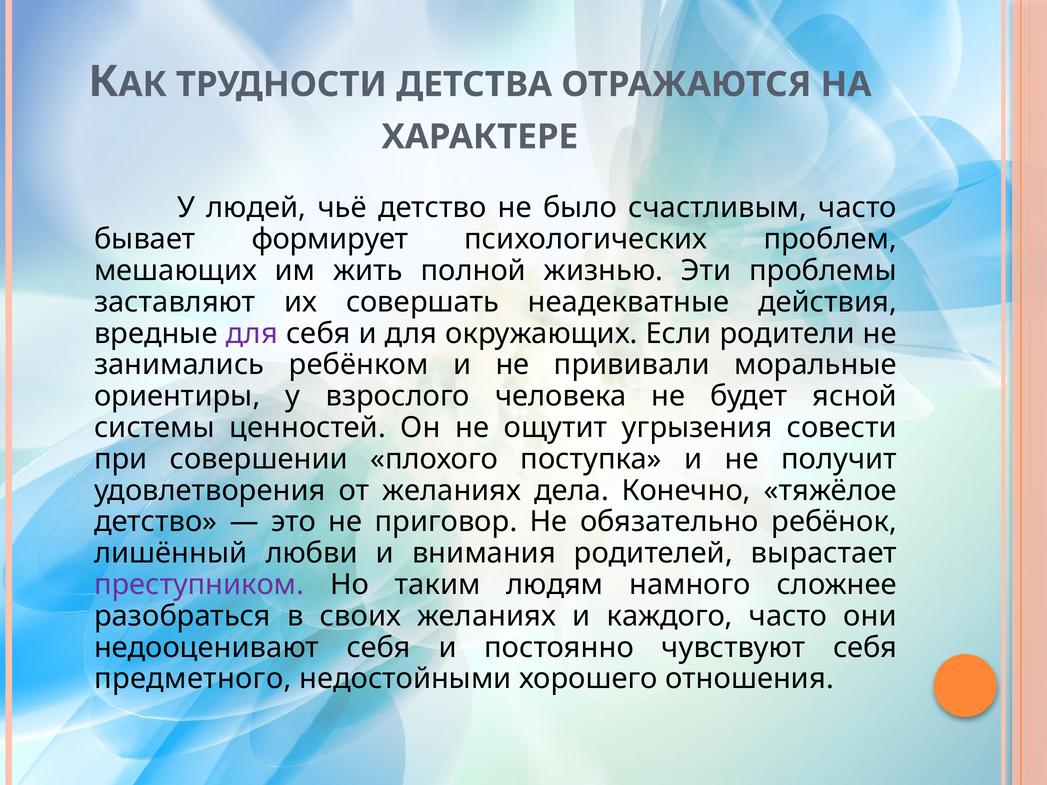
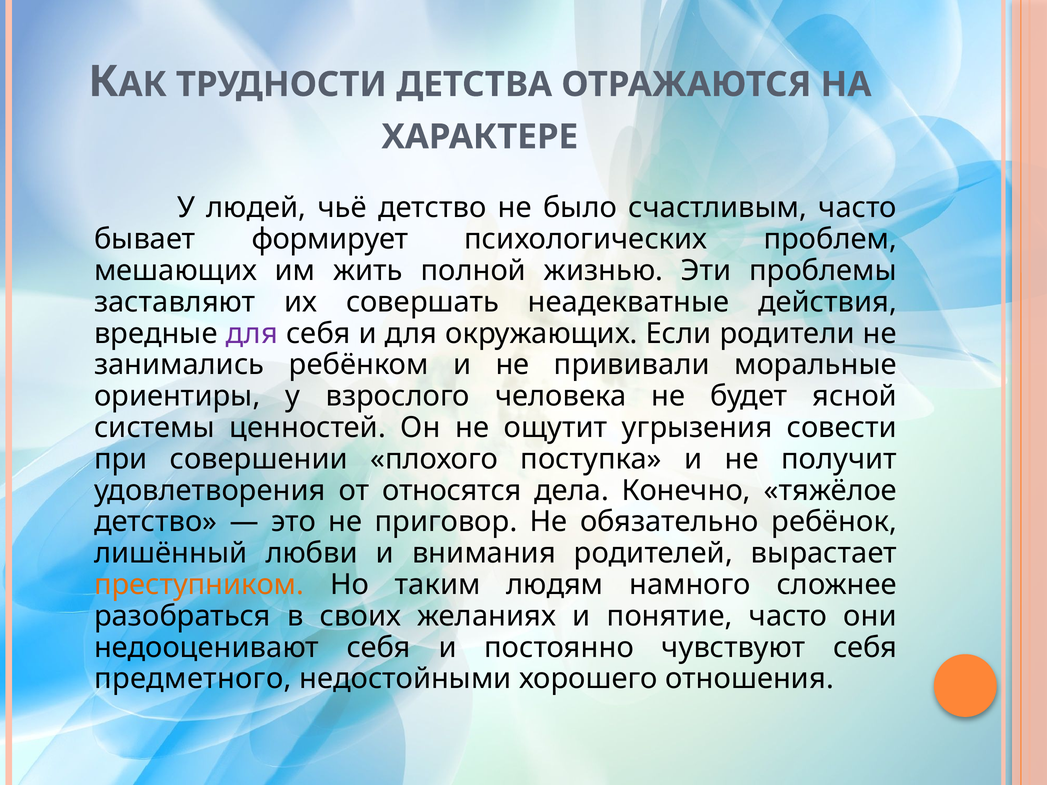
от желаниях: желаниях -> относятся
преступником colour: purple -> orange
каждого: каждого -> понятие
